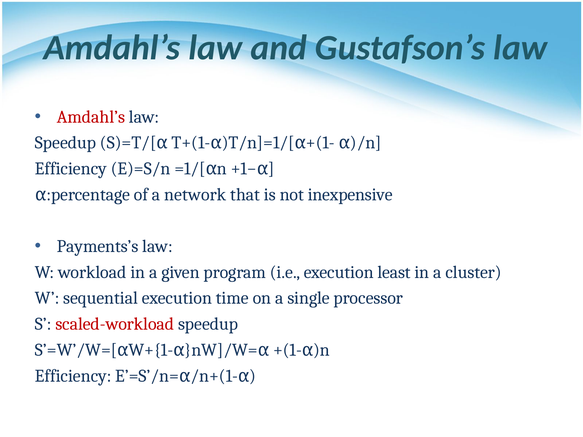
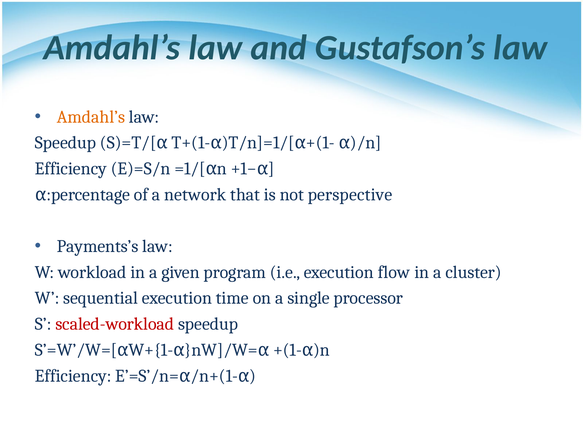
Amdahl’s at (91, 117) colour: red -> orange
inexpensive: inexpensive -> perspective
least: least -> flow
